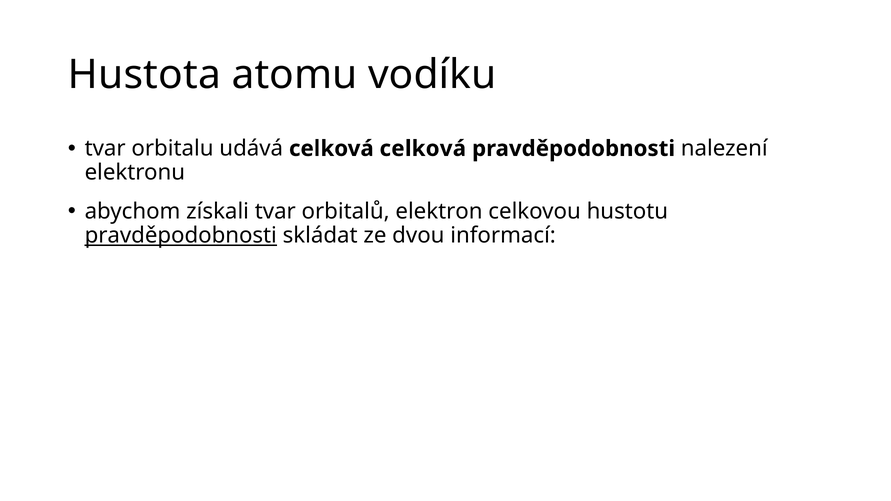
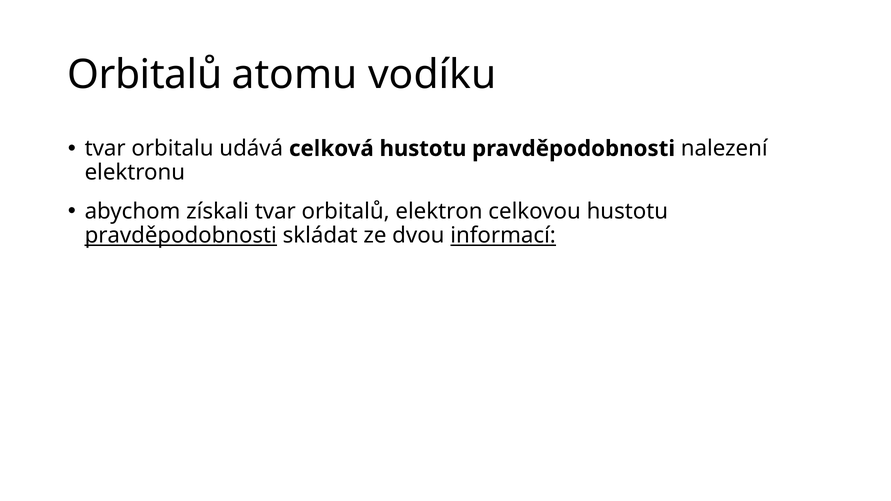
Hustota at (144, 75): Hustota -> Orbitalů
celková celková: celková -> hustotu
informací underline: none -> present
